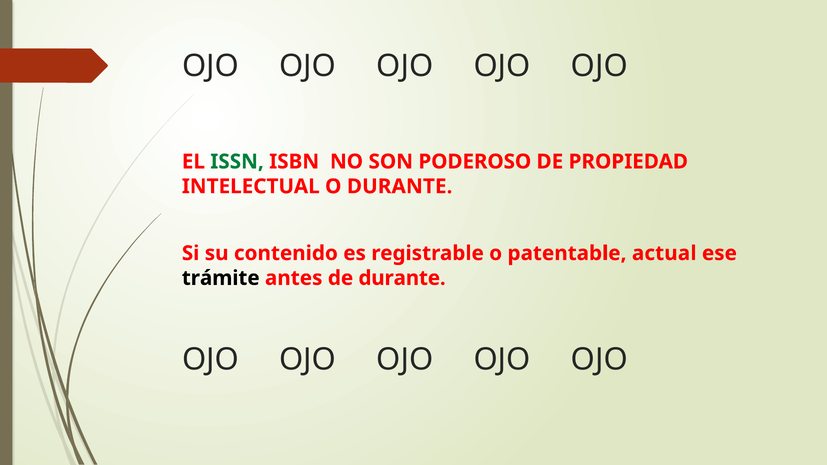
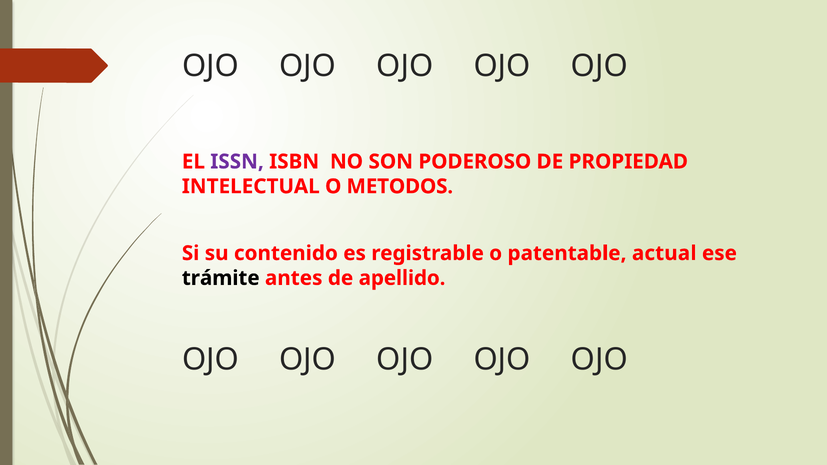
ISSN colour: green -> purple
O DURANTE: DURANTE -> METODOS
de durante: durante -> apellido
